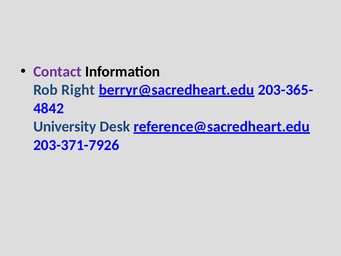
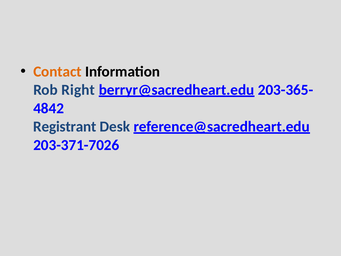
Contact colour: purple -> orange
University: University -> Registrant
203-371-7926: 203-371-7926 -> 203-371-7026
